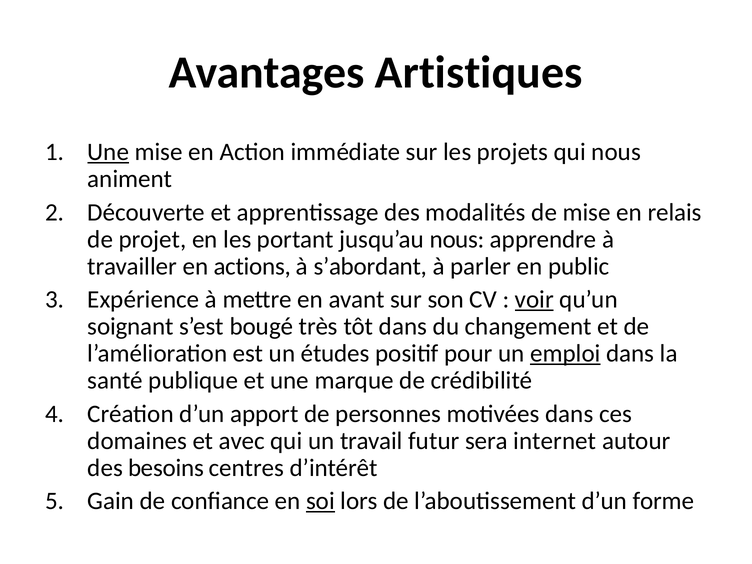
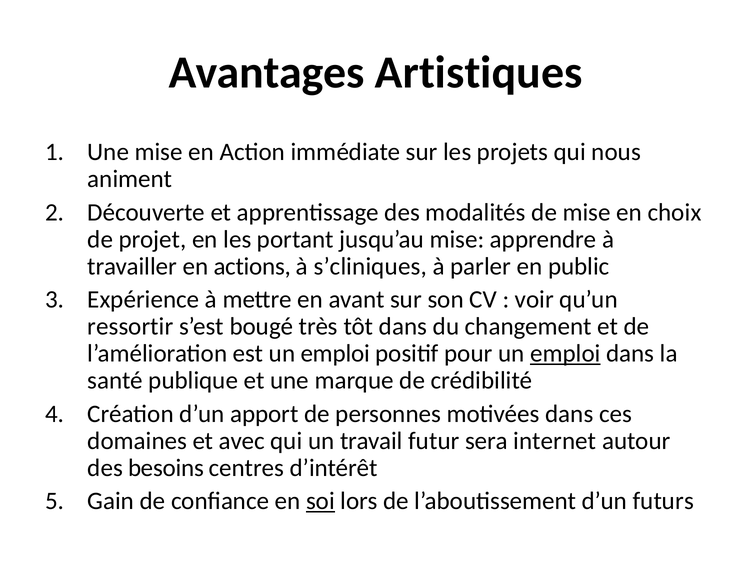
Une at (108, 152) underline: present -> none
relais: relais -> choix
jusqu’au nous: nous -> mise
s’abordant: s’abordant -> s’cliniques
voir underline: present -> none
soignant: soignant -> ressortir
est un études: études -> emploi
forme: forme -> futurs
